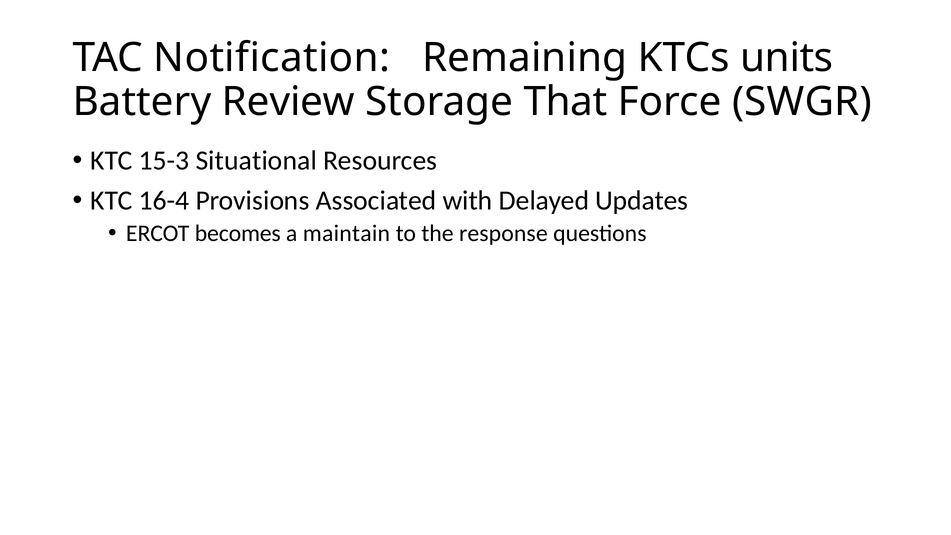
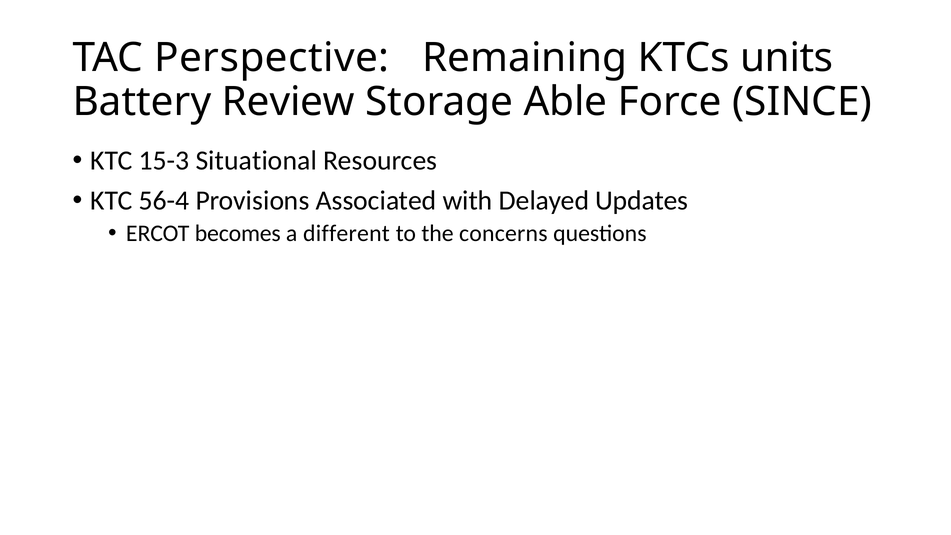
Notification: Notification -> Perspective
That: That -> Able
SWGR: SWGR -> SINCE
16-4: 16-4 -> 56-4
maintain: maintain -> different
response: response -> concerns
